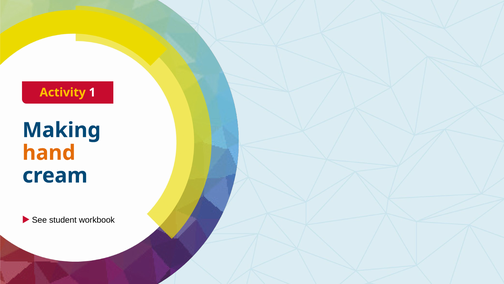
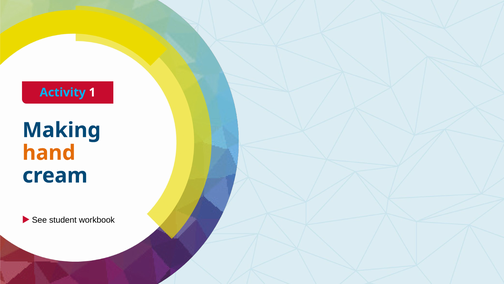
Activity colour: yellow -> light blue
